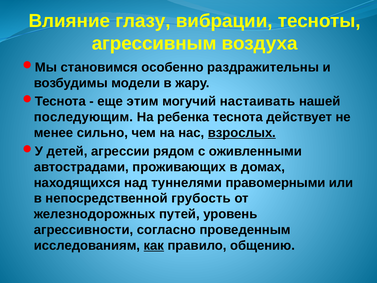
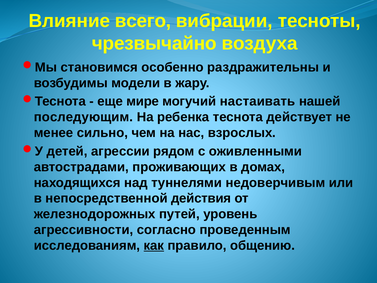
глазу: глазу -> всего
агрессивным: агрессивным -> чрезвычайно
этим: этим -> мире
взрослых underline: present -> none
правомерными: правомерными -> недоверчивым
грубость: грубость -> действия
